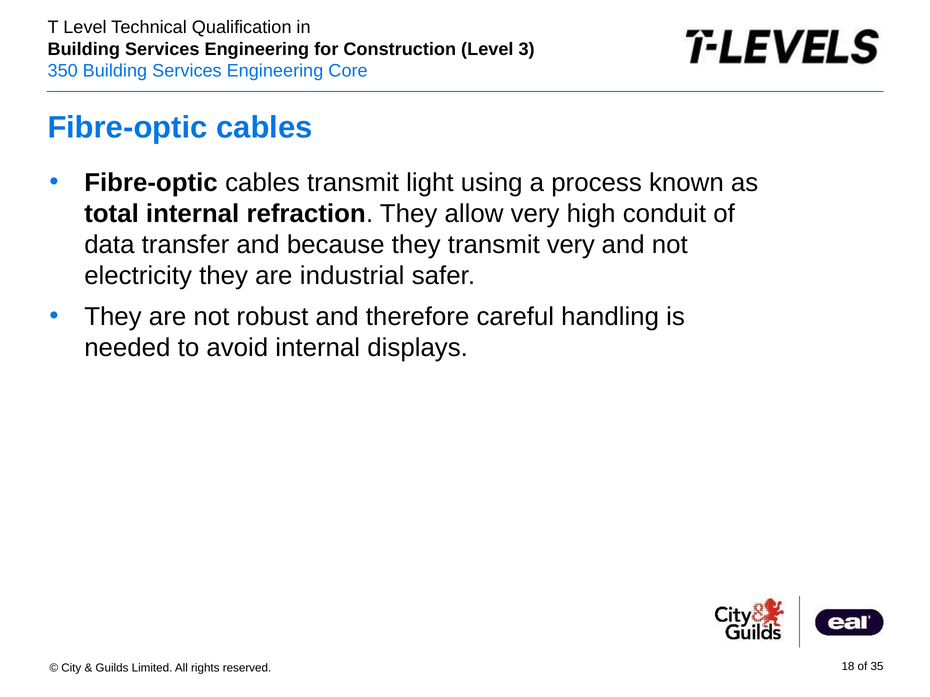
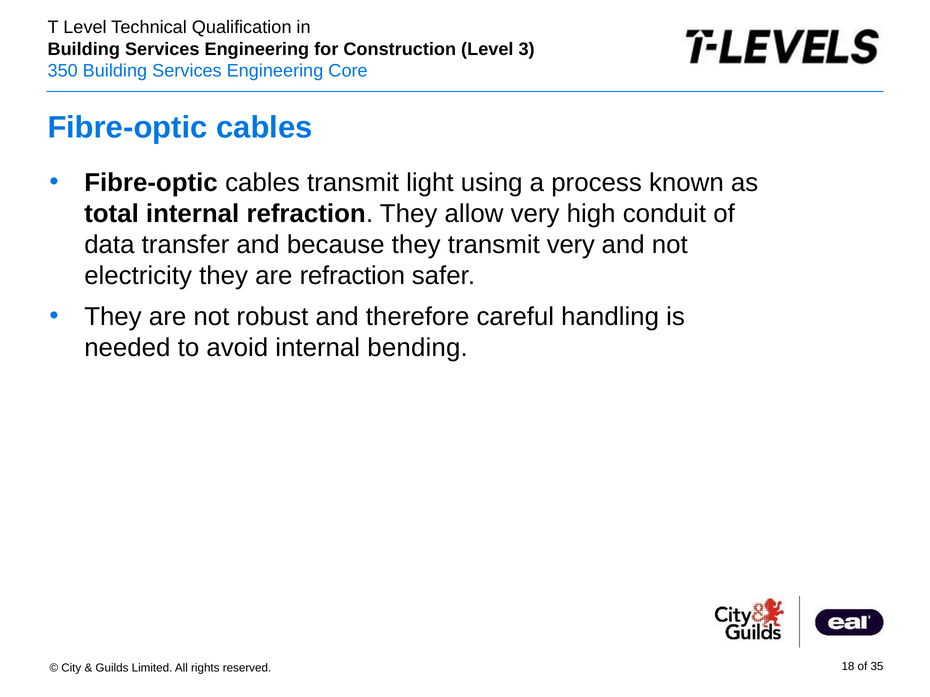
are industrial: industrial -> refraction
displays: displays -> bending
